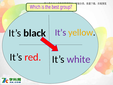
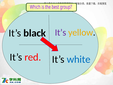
white colour: purple -> blue
